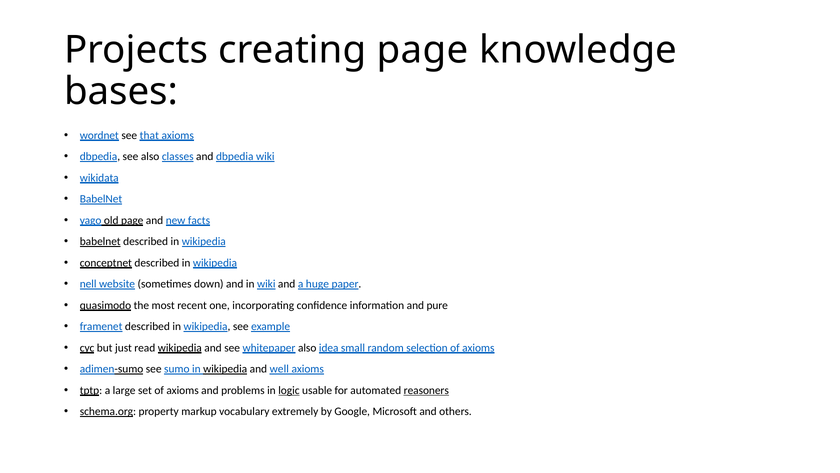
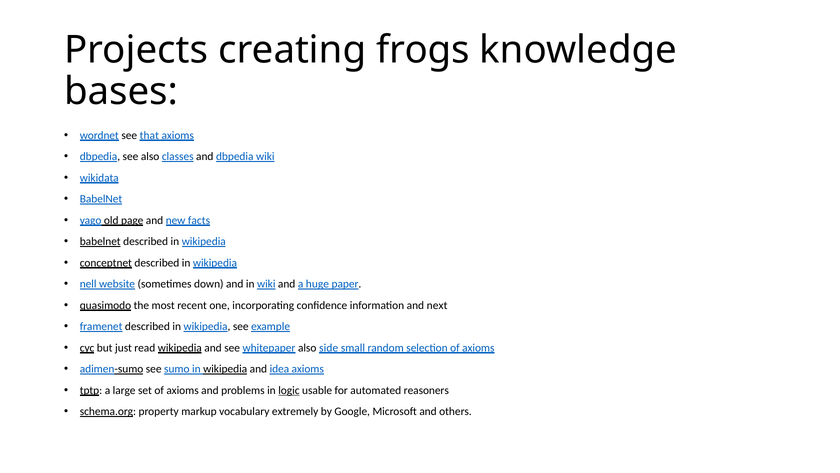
creating page: page -> frogs
pure: pure -> next
idea: idea -> side
well: well -> idea
reasoners underline: present -> none
